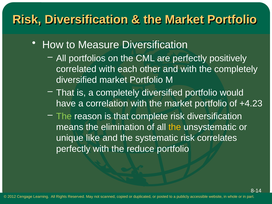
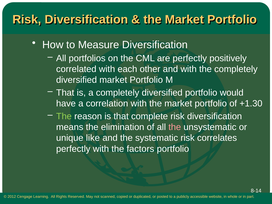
+4.23: +4.23 -> +1.30
the at (175, 127) colour: yellow -> pink
reduce: reduce -> factors
